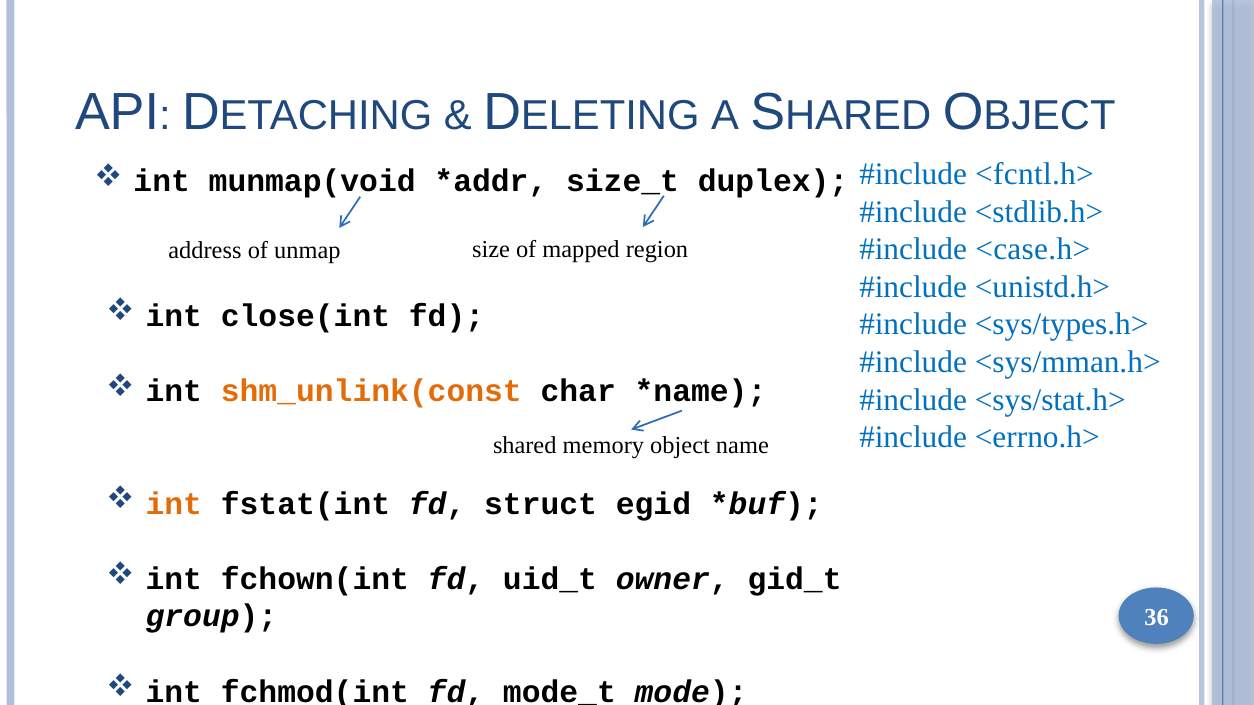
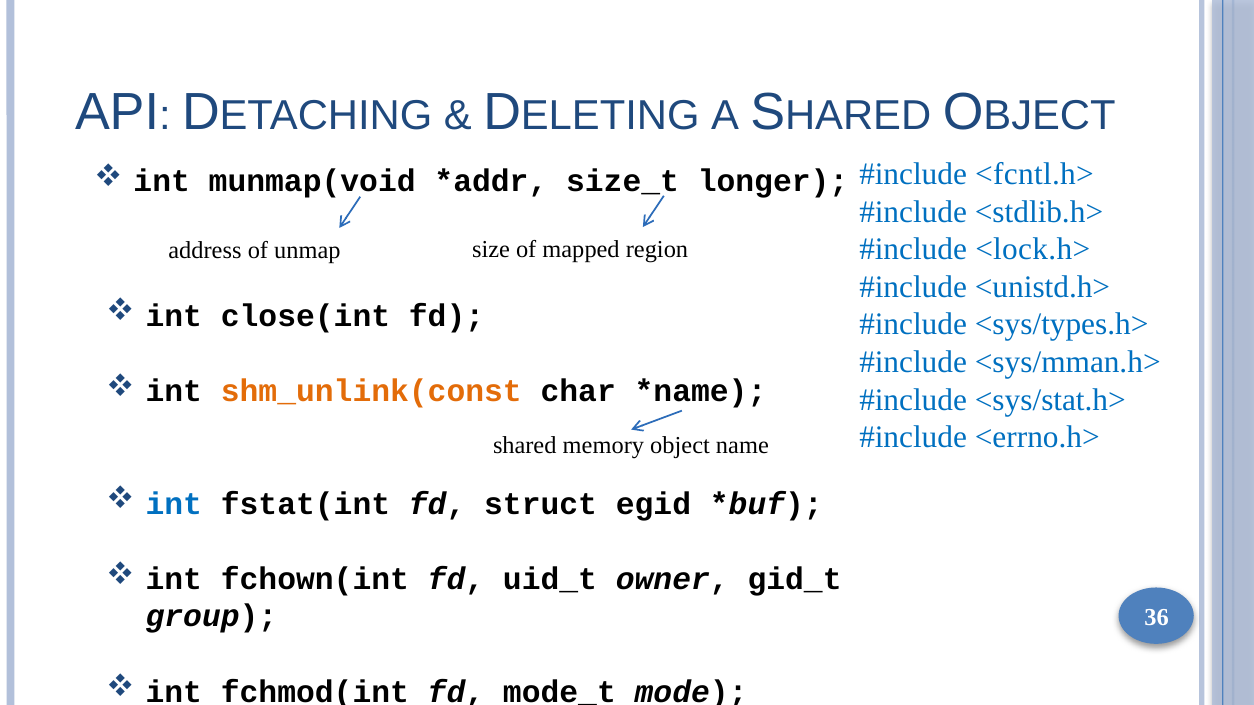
duplex: duplex -> longer
<case.h>: <case.h> -> <lock.h>
int at (174, 504) colour: orange -> blue
